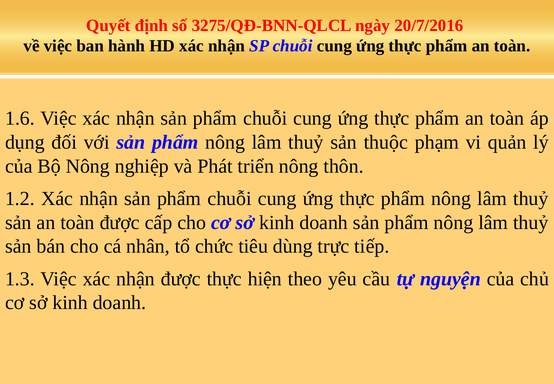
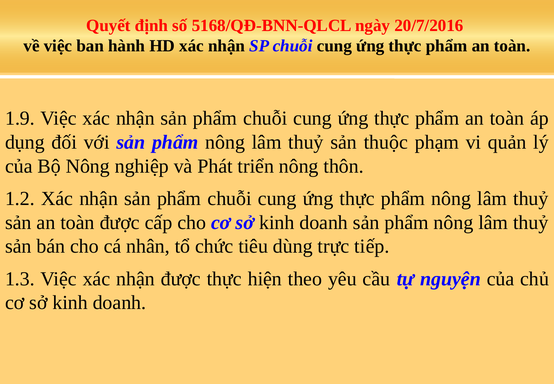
3275/QĐ-BNN-QLCL: 3275/QĐ-BNN-QLCL -> 5168/QĐ-BNN-QLCL
1.6: 1.6 -> 1.9
